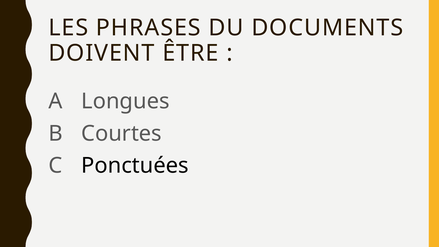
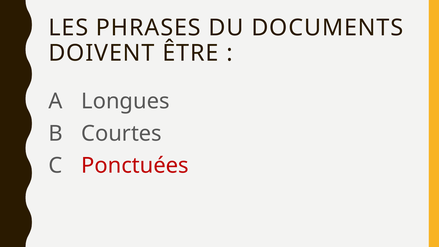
Ponctuées colour: black -> red
